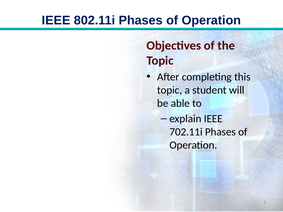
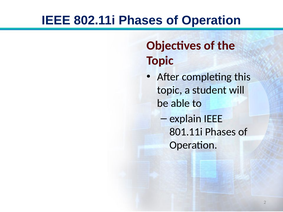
702.11i: 702.11i -> 801.11i
